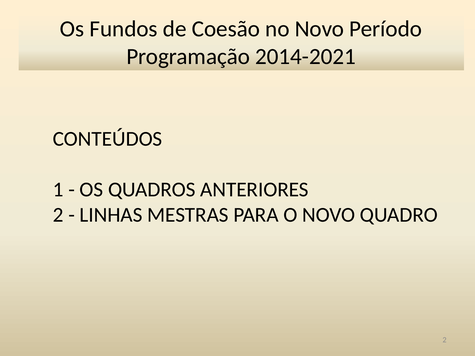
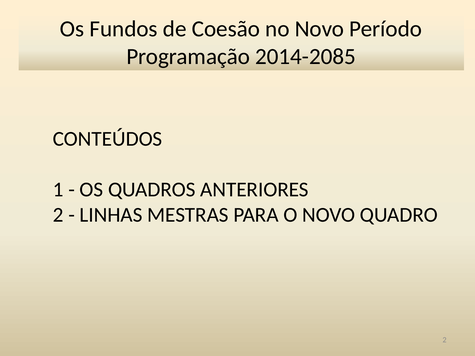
2014-2021: 2014-2021 -> 2014-2085
